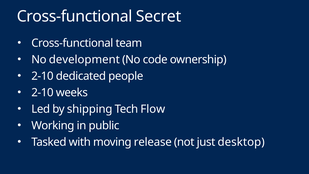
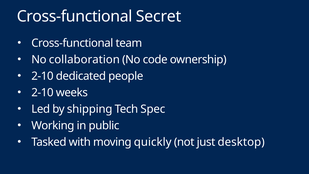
development: development -> collaboration
Flow: Flow -> Spec
release: release -> quickly
